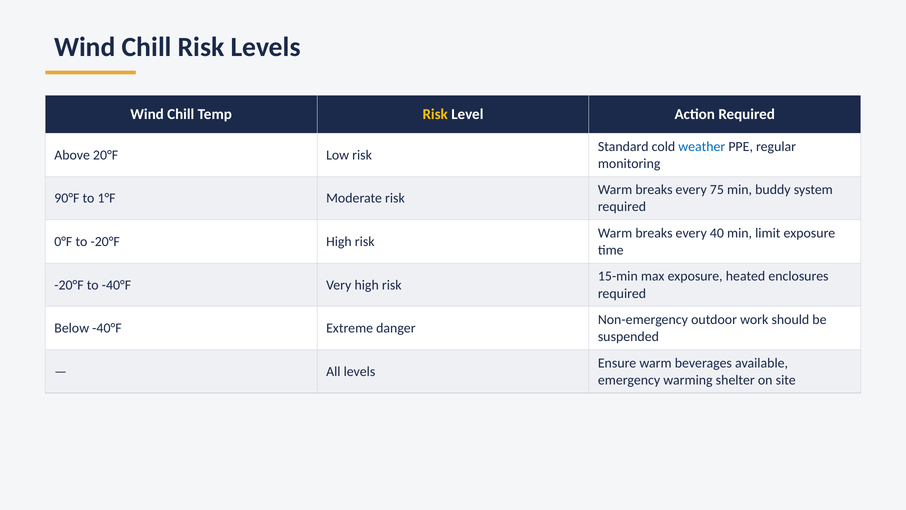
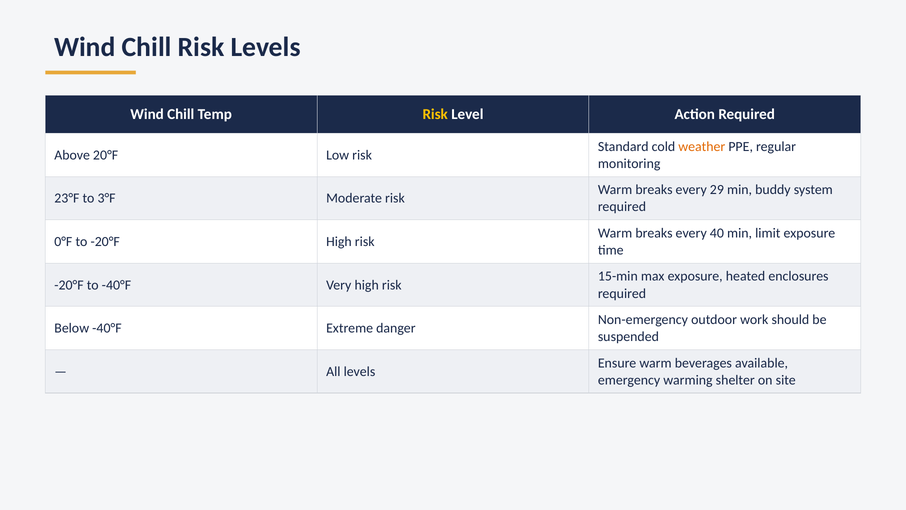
weather colour: blue -> orange
75: 75 -> 29
90°F: 90°F -> 23°F
1°F: 1°F -> 3°F
